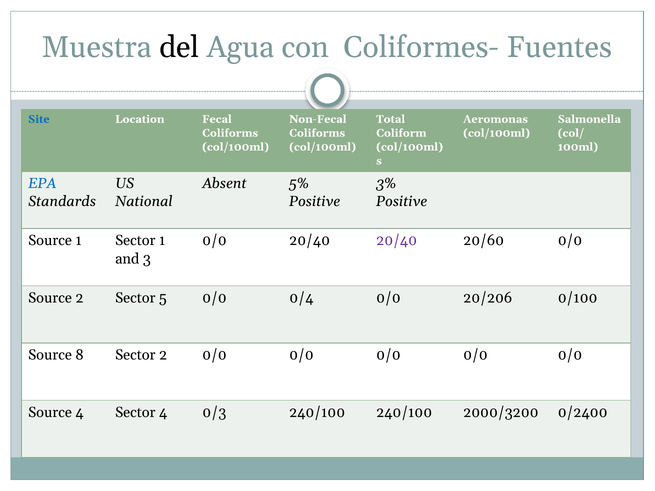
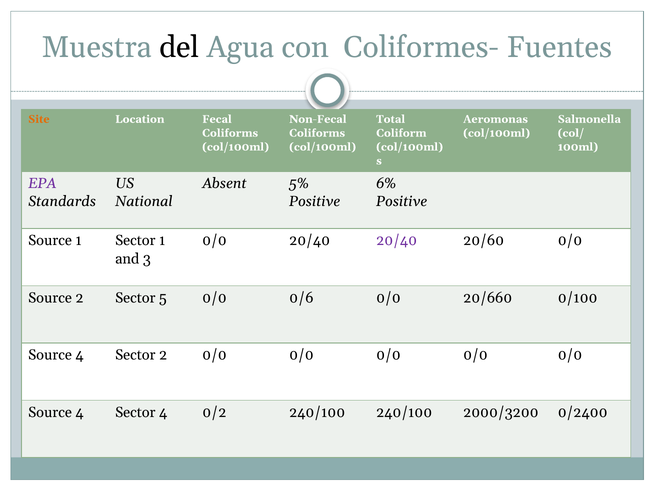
Site colour: blue -> orange
EPA colour: blue -> purple
3%: 3% -> 6%
0/4: 0/4 -> 0/6
20/206: 20/206 -> 20/660
8 at (80, 355): 8 -> 4
0/3: 0/3 -> 0/2
